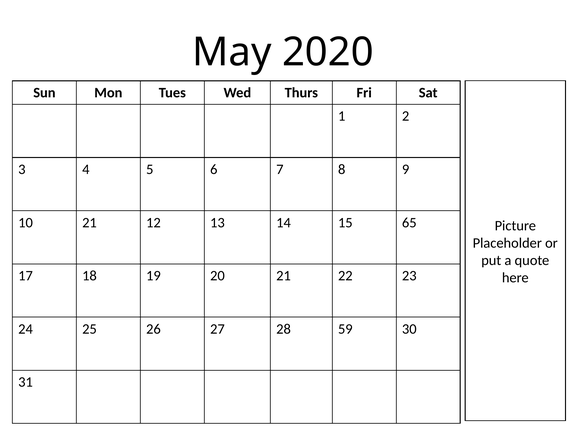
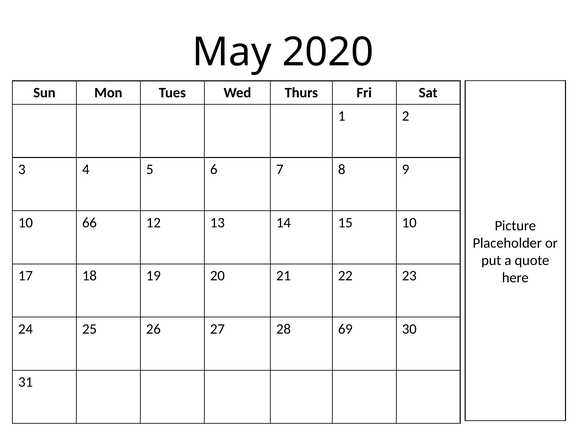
10 21: 21 -> 66
15 65: 65 -> 10
59: 59 -> 69
